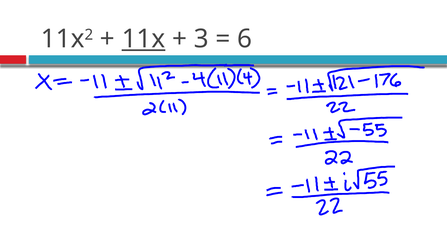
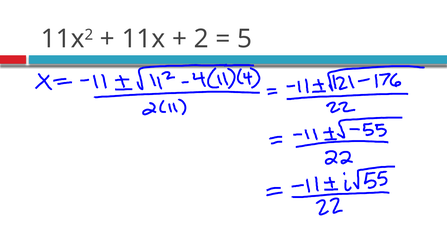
11x underline: present -> none
3: 3 -> 2
6: 6 -> 5
